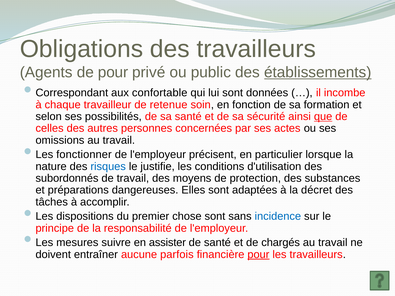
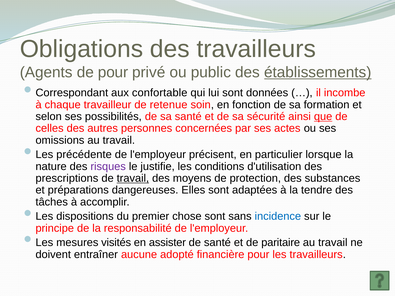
fonctionner: fonctionner -> précédente
risques colour: blue -> purple
subordonnés: subordonnés -> prescriptions
travail at (133, 178) underline: none -> present
décret: décret -> tendre
suivre: suivre -> visités
chargés: chargés -> paritaire
parfois: parfois -> adopté
pour at (258, 255) underline: present -> none
